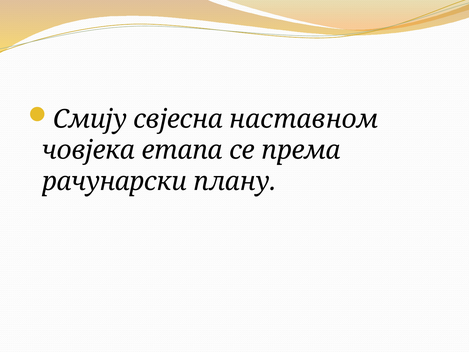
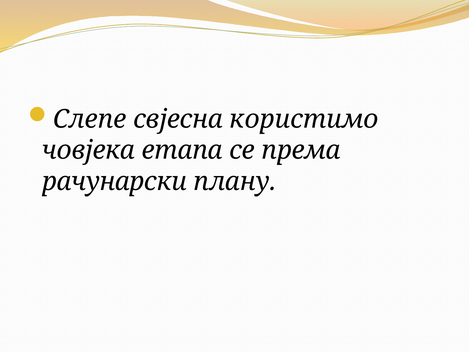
Смију: Смију -> Слепе
наставном: наставном -> користимо
